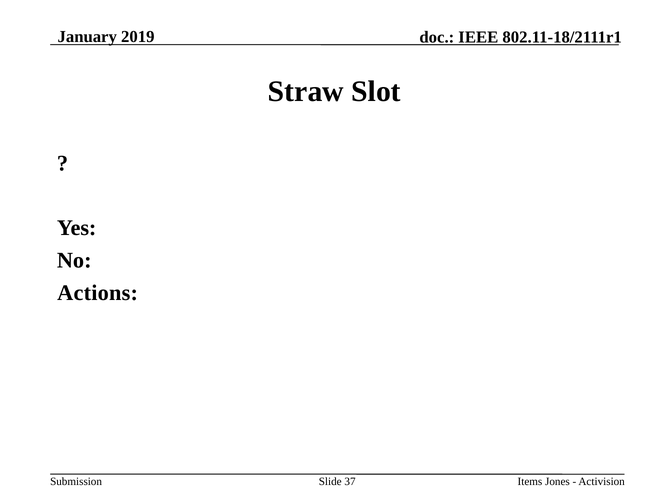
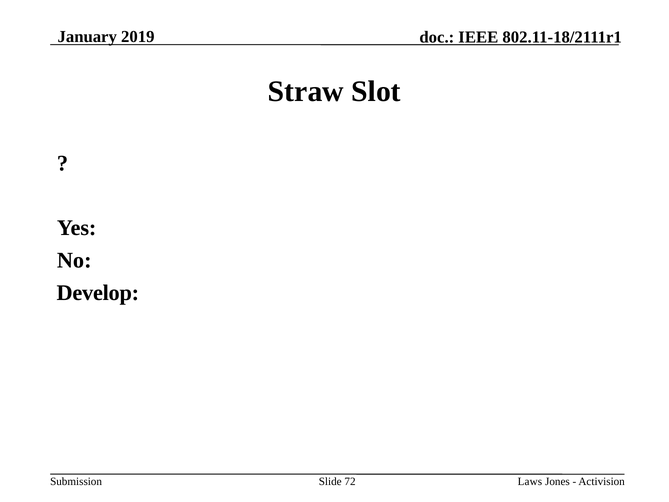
Actions: Actions -> Develop
37: 37 -> 72
Items: Items -> Laws
